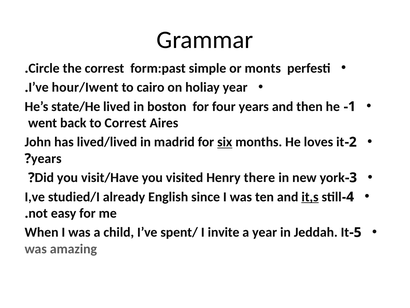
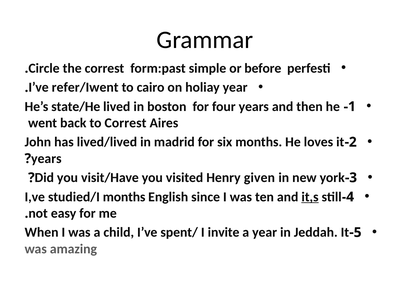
monts: monts -> before
hour/Iwent: hour/Iwent -> refer/Iwent
six underline: present -> none
there: there -> given
studied/I already: already -> months
